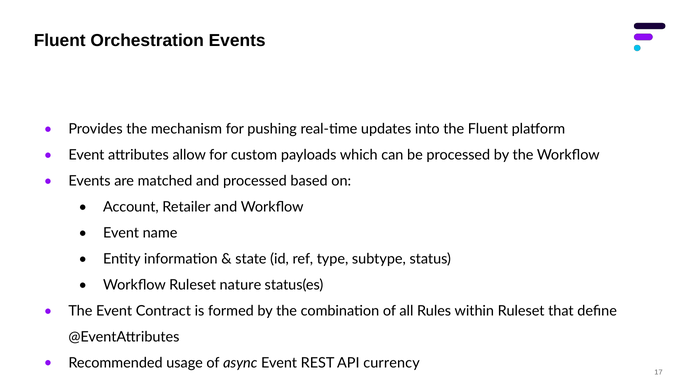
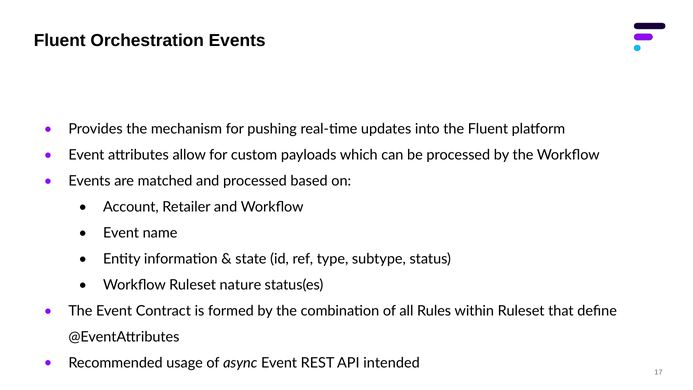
currency: currency -> intended
